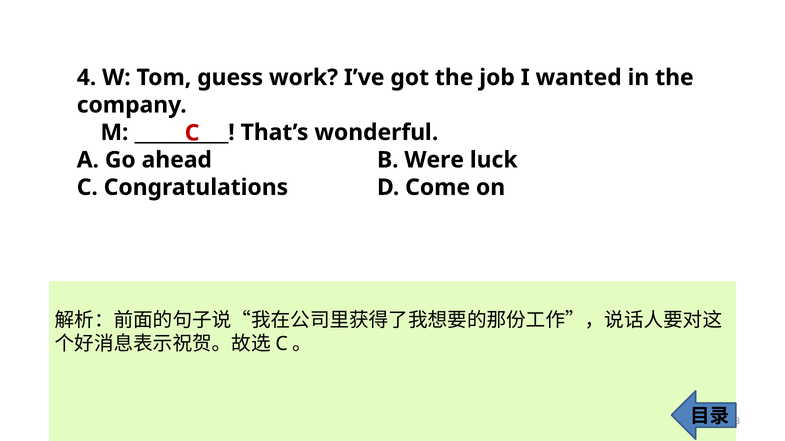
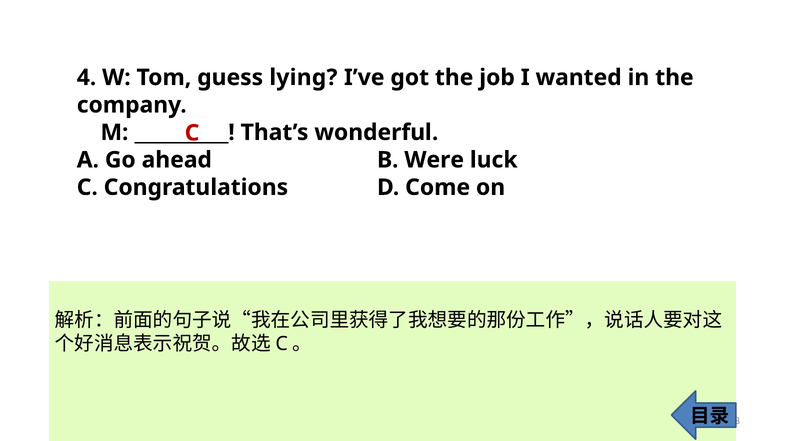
work: work -> lying
